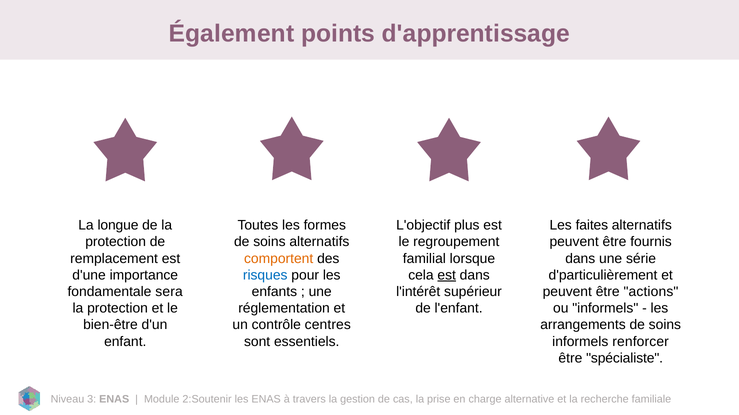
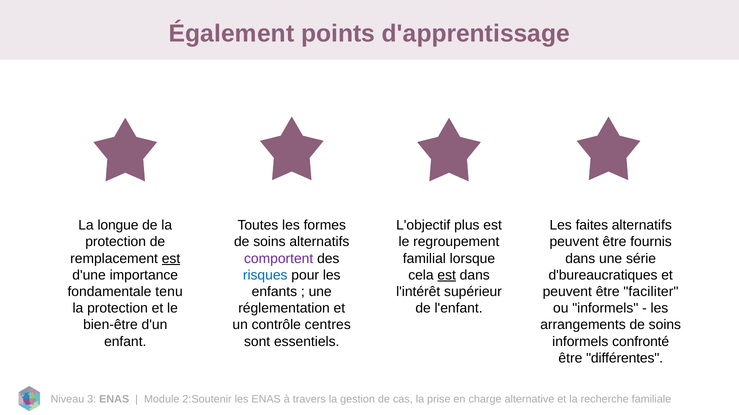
est at (171, 259) underline: none -> present
comportent colour: orange -> purple
d'particulièrement: d'particulièrement -> d'bureaucratiques
sera: sera -> tenu
actions: actions -> faciliter
renforcer: renforcer -> confronté
spécialiste: spécialiste -> différentes
